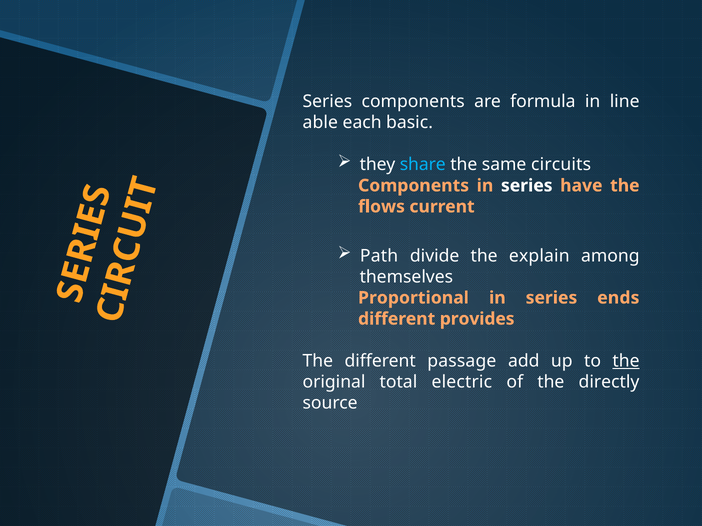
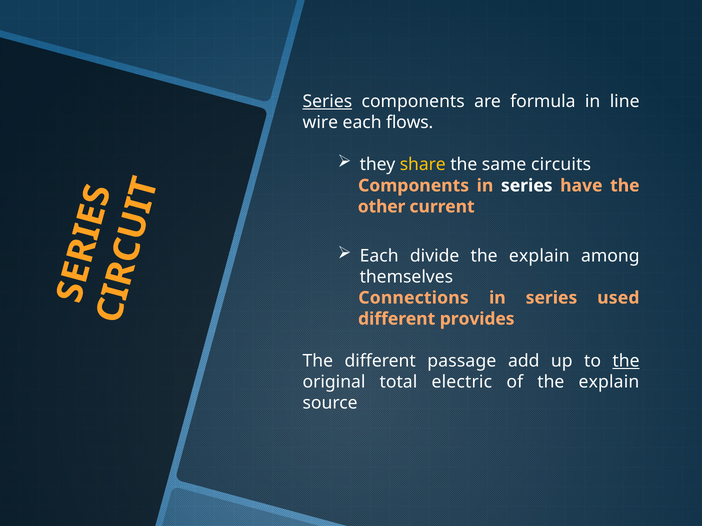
Series at (327, 102) underline: none -> present
able: able -> wire
basic: basic -> flows
share colour: light blue -> yellow
flows: flows -> other
Path at (379, 256): Path -> Each
Proportional: Proportional -> Connections
ends: ends -> used
of the directly: directly -> explain
